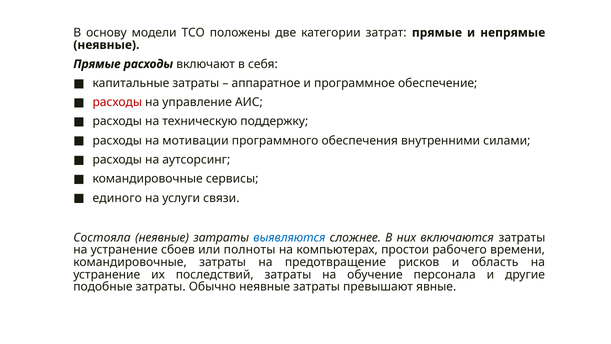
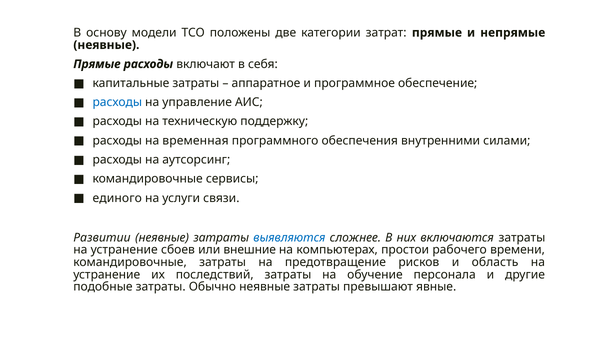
расходы at (117, 102) colour: red -> blue
мотивации: мотивации -> временная
Состояла: Состояла -> Развитии
полноты: полноты -> внешние
